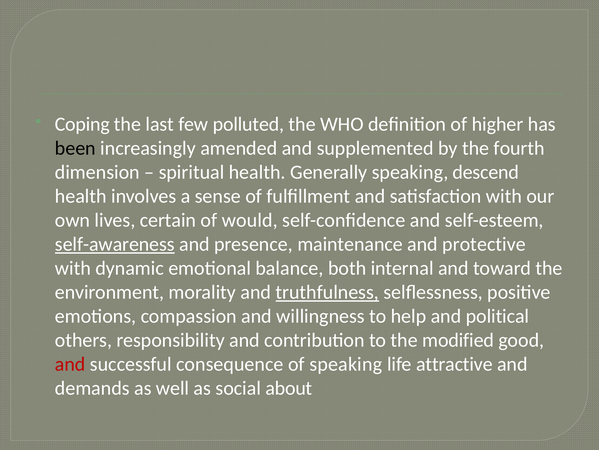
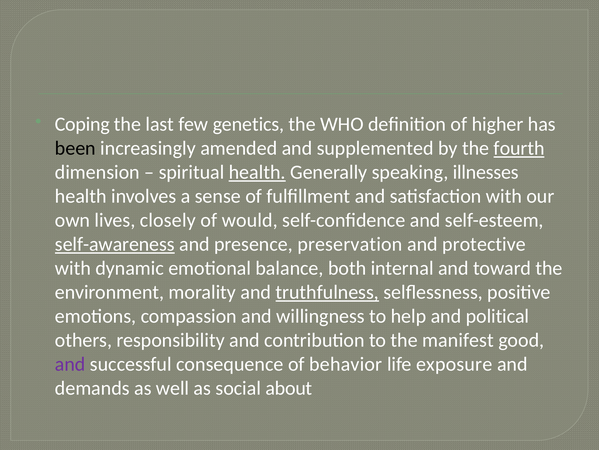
polluted: polluted -> genetics
fourth underline: none -> present
health at (257, 172) underline: none -> present
descend: descend -> illnesses
certain: certain -> closely
maintenance: maintenance -> preservation
modified: modified -> manifest
and at (70, 364) colour: red -> purple
of speaking: speaking -> behavior
attractive: attractive -> exposure
